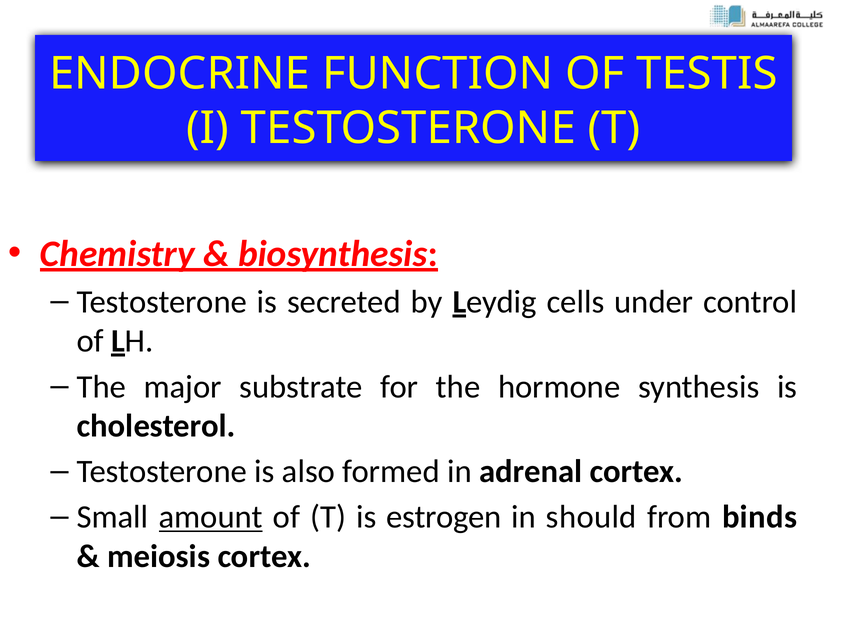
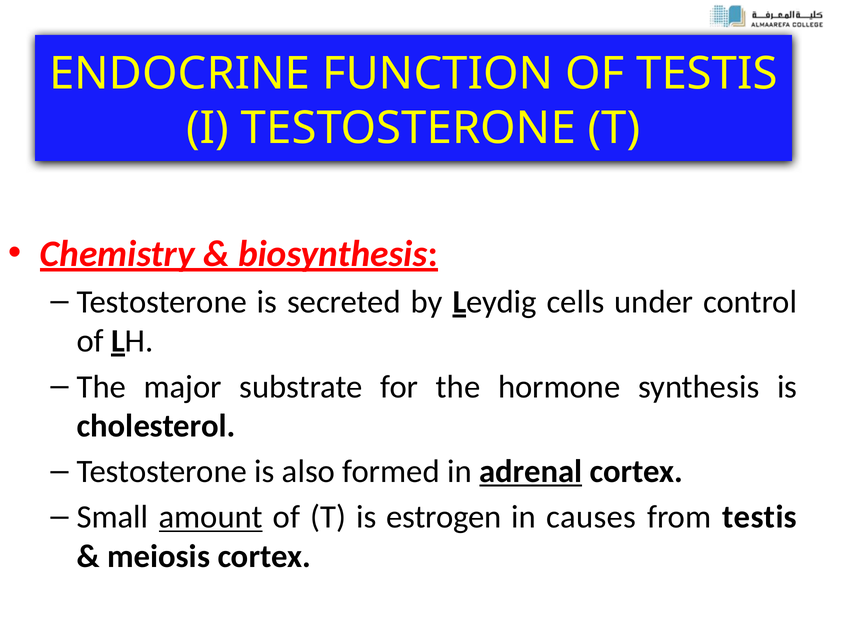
adrenal underline: none -> present
should: should -> causes
from binds: binds -> testis
